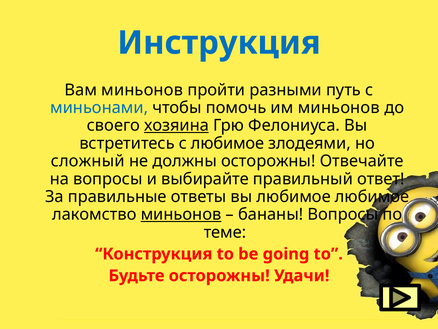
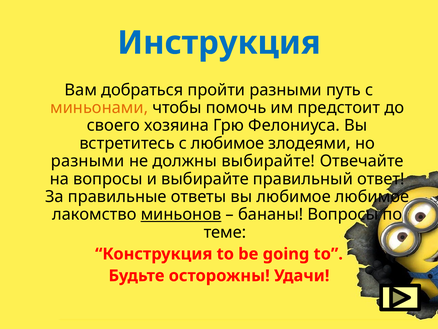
Вам миньонов: миньонов -> добраться
миньонами colour: blue -> orange
им миньонов: миньонов -> предстоит
хозяина underline: present -> none
сложный at (88, 161): сложный -> разными
должны осторожны: осторожны -> выбирайте
